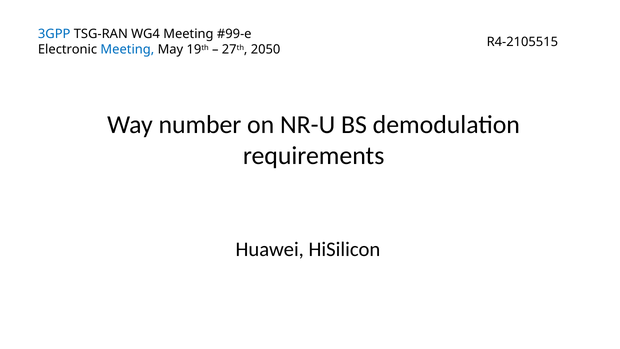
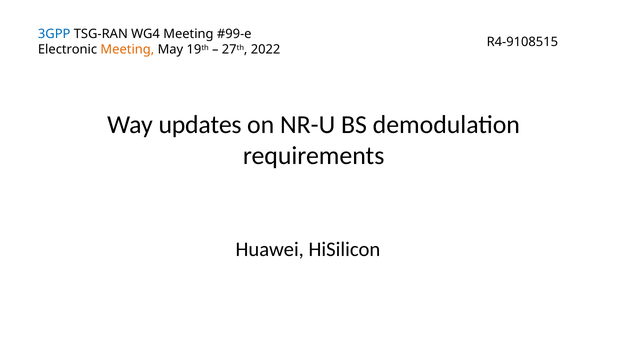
R4-2105515: R4-2105515 -> R4-9108515
Meeting at (127, 50) colour: blue -> orange
2050: 2050 -> 2022
number: number -> updates
